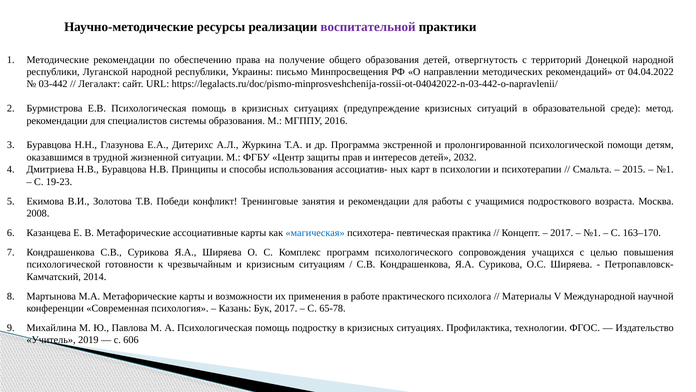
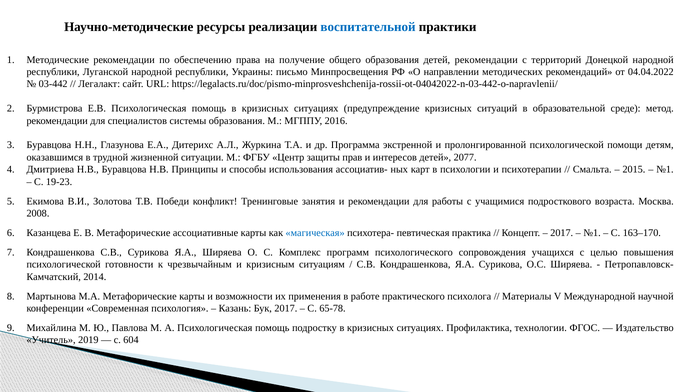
воспитательной colour: purple -> blue
детей отвергнутость: отвергнутость -> рекомендации
2032: 2032 -> 2077
606: 606 -> 604
